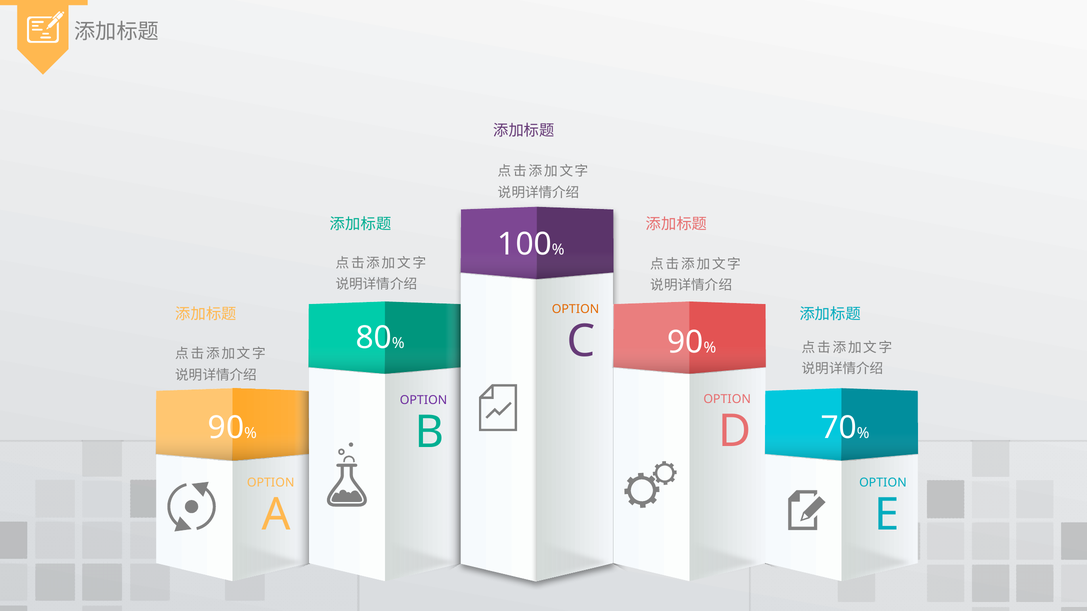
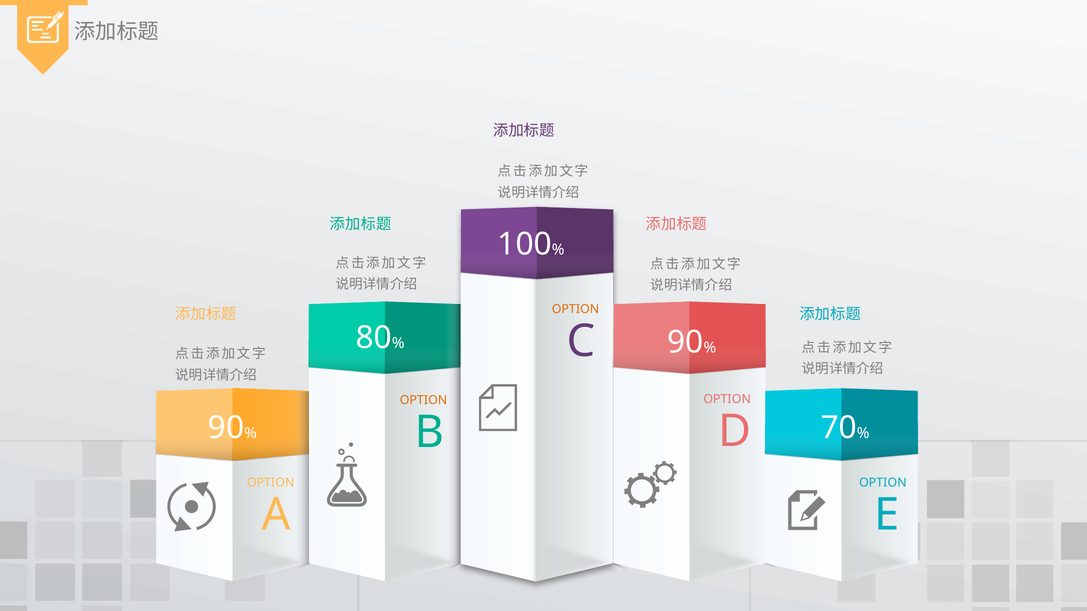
OPTION at (423, 400) colour: purple -> orange
